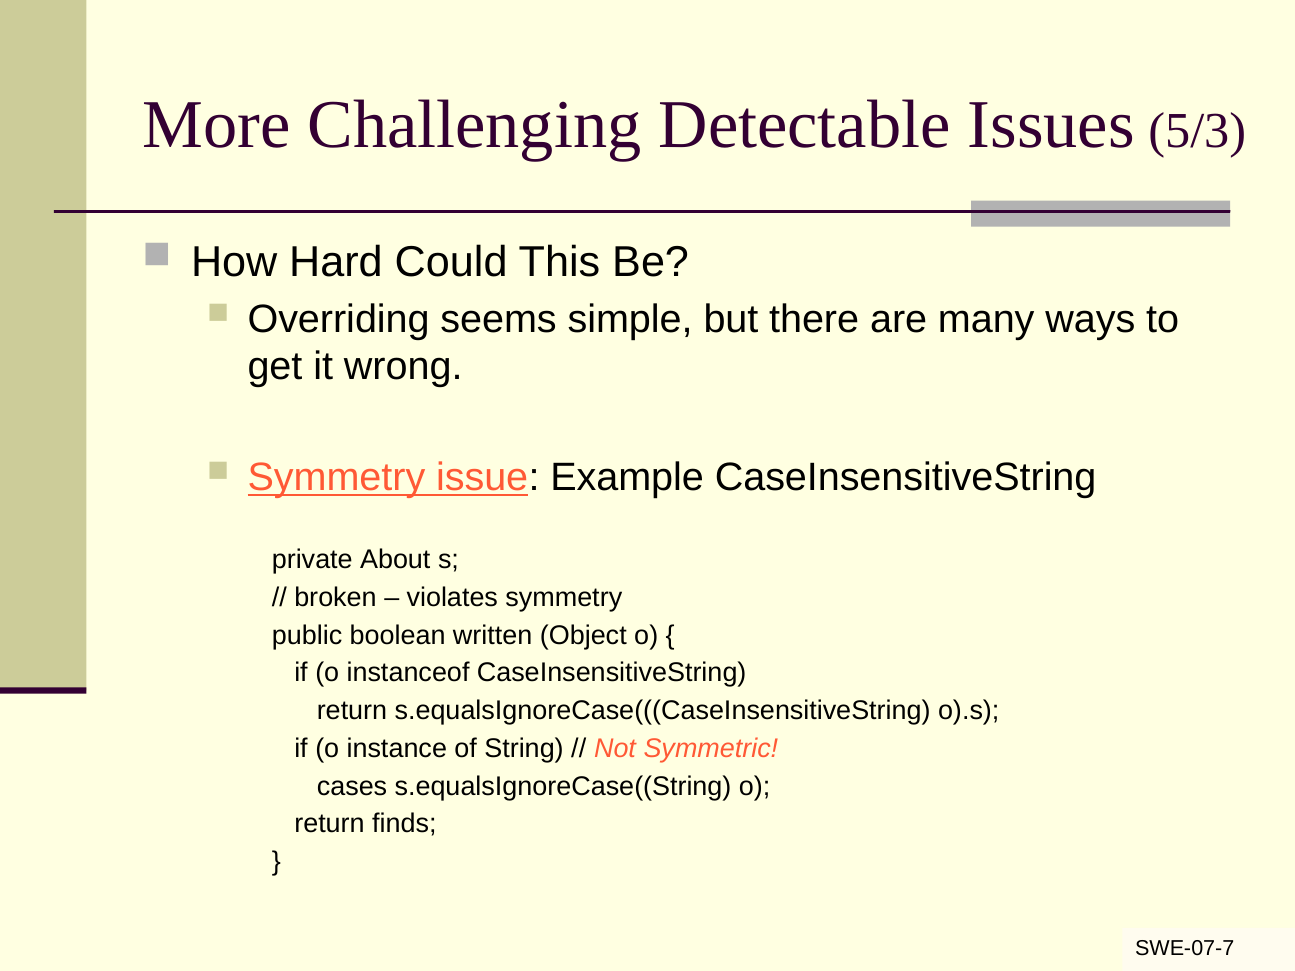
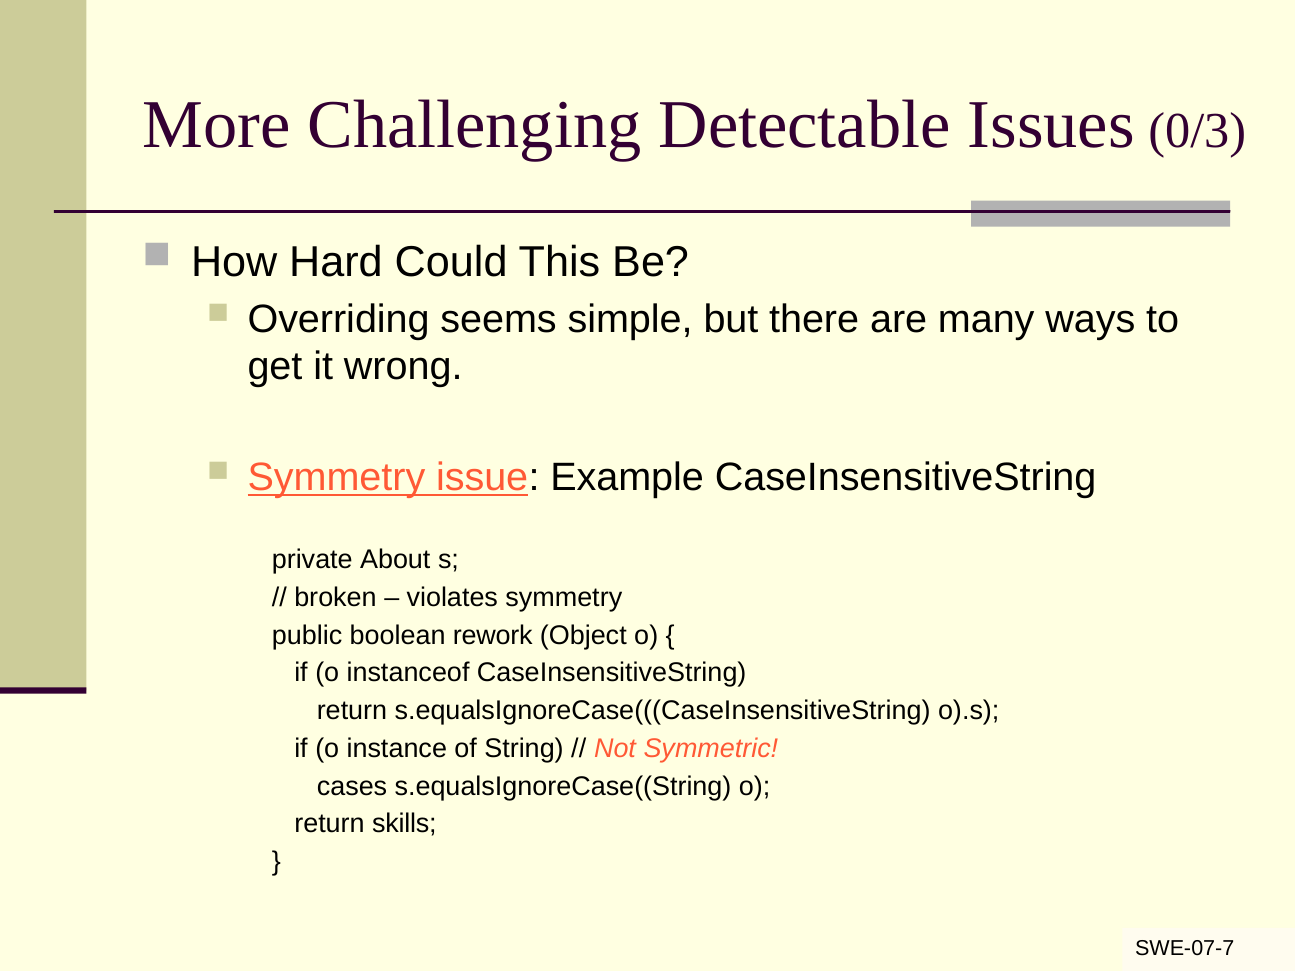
5/3: 5/3 -> 0/3
written: written -> rework
finds: finds -> skills
